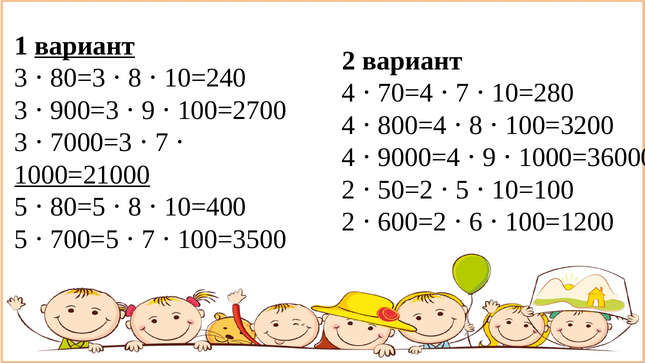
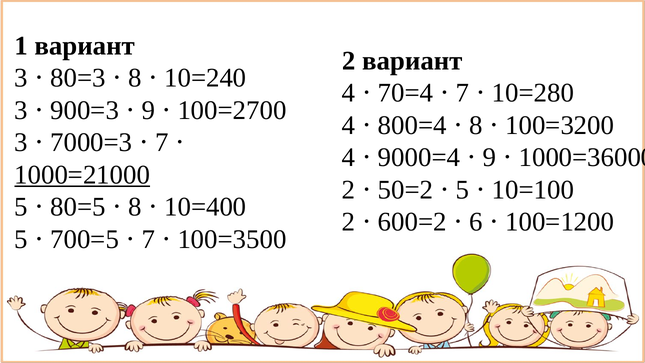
вариант at (85, 46) underline: present -> none
